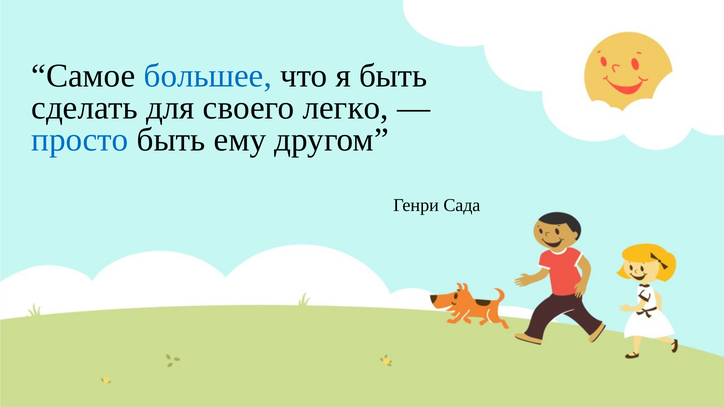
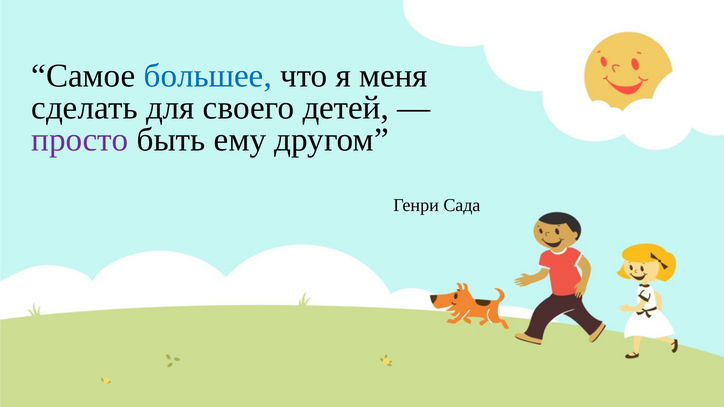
я быть: быть -> меня
легко: легко -> детей
просто colour: blue -> purple
